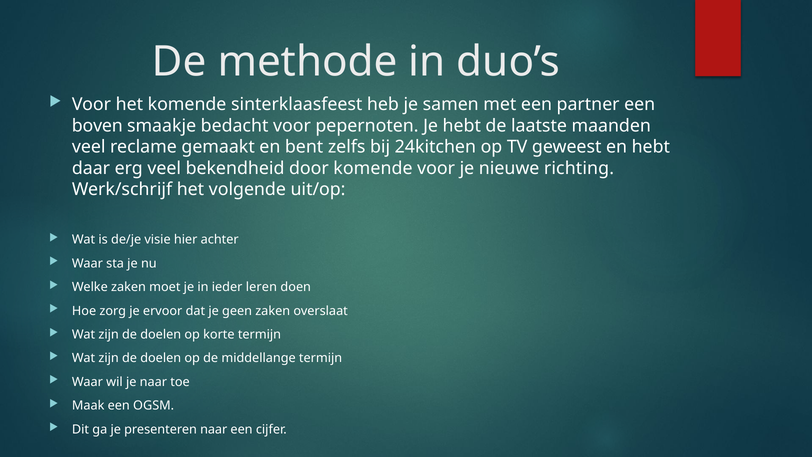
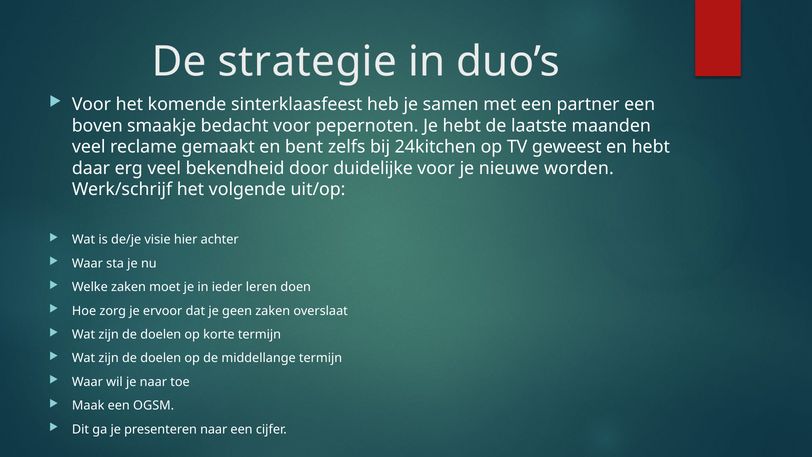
methode: methode -> strategie
door komende: komende -> duidelijke
richting: richting -> worden
